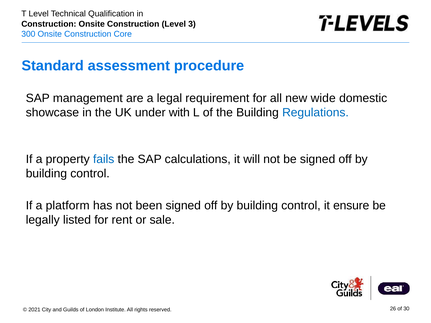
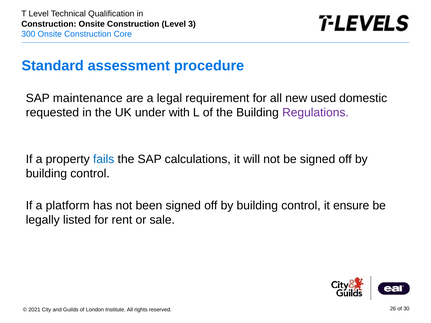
management: management -> maintenance
wide: wide -> used
showcase: showcase -> requested
Regulations colour: blue -> purple
